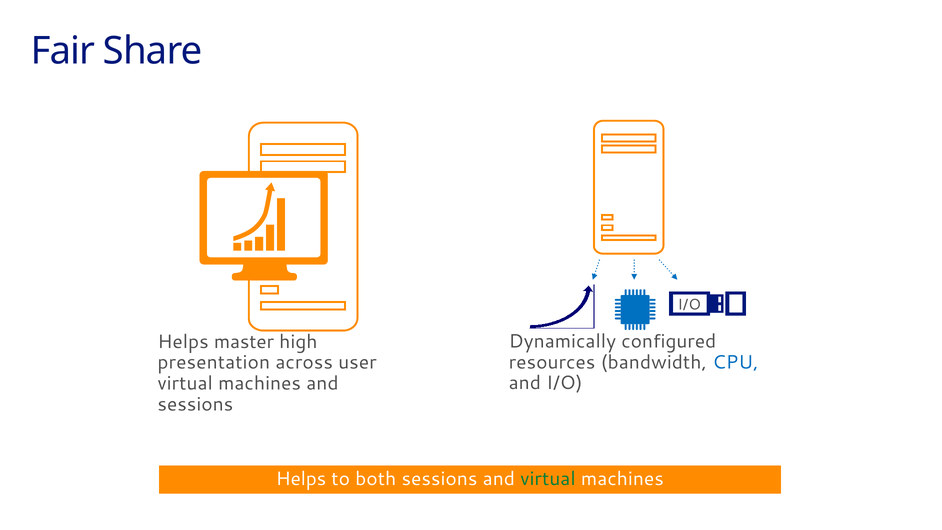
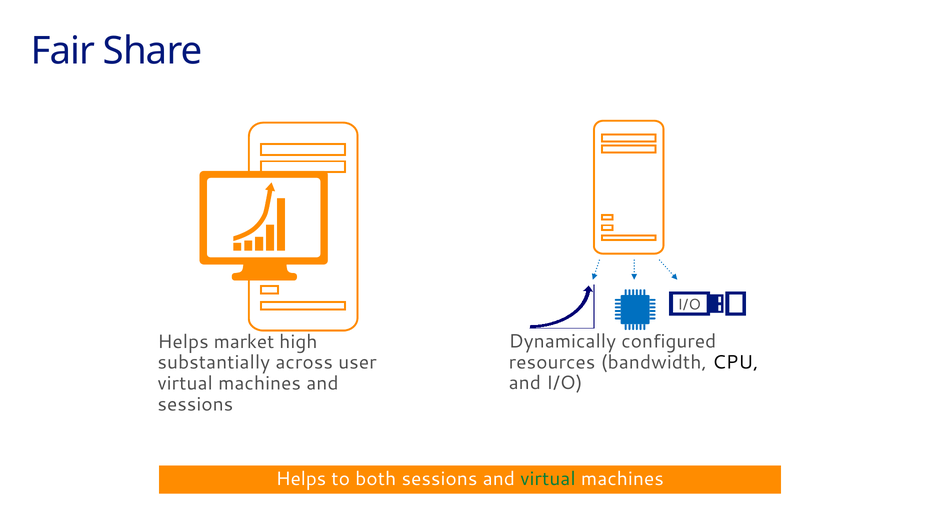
master: master -> market
CPU colour: blue -> black
presentation: presentation -> substantially
